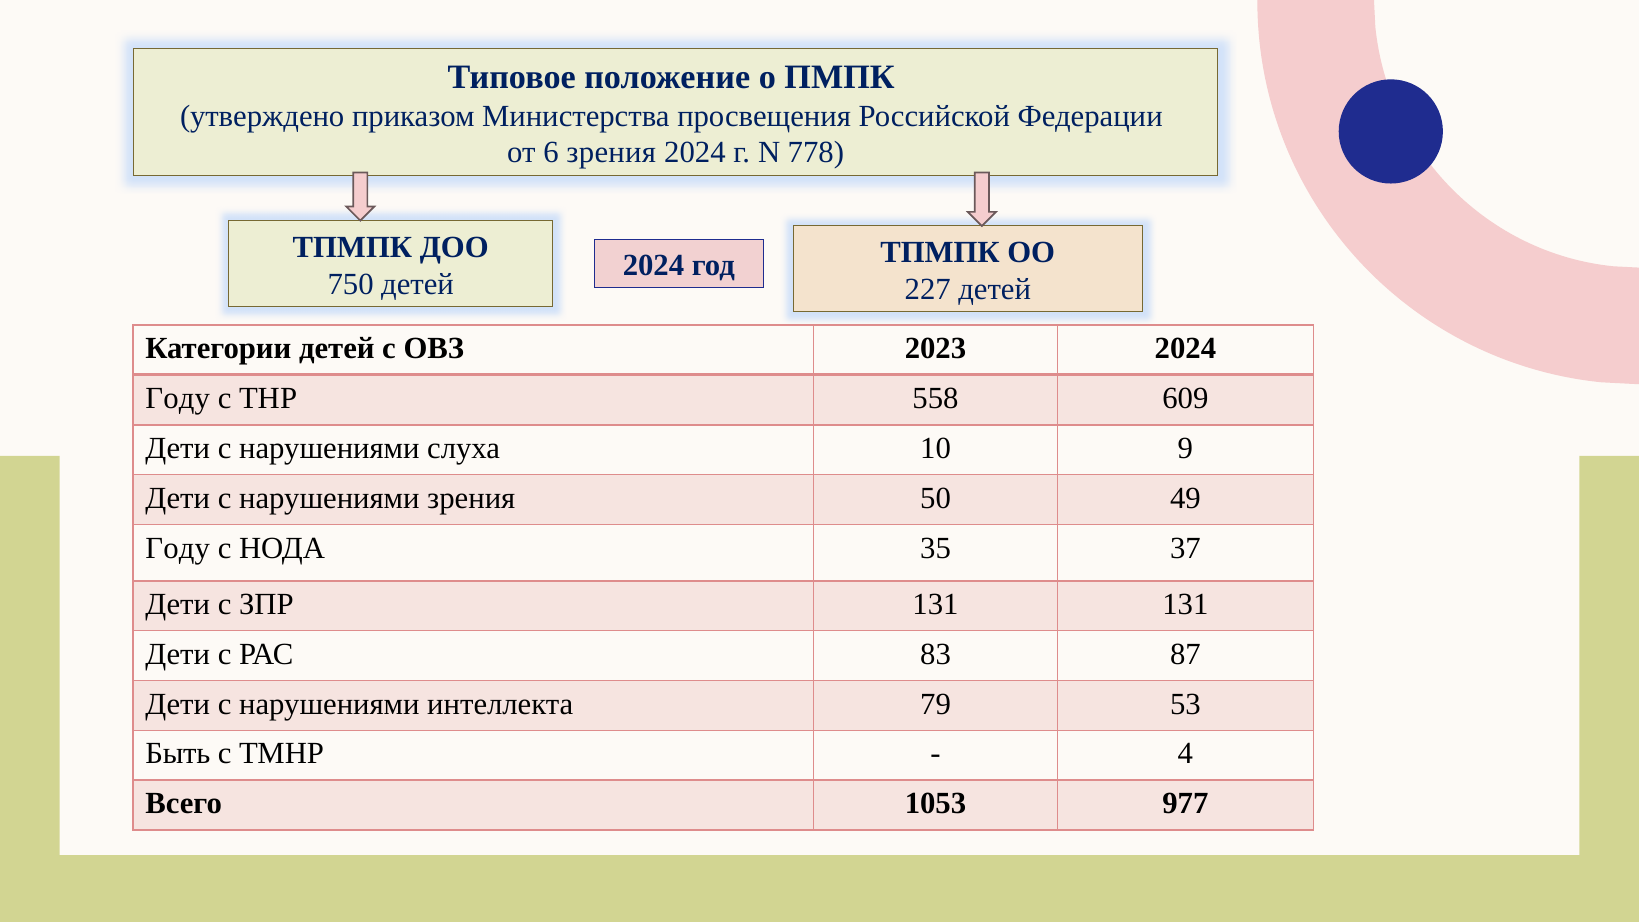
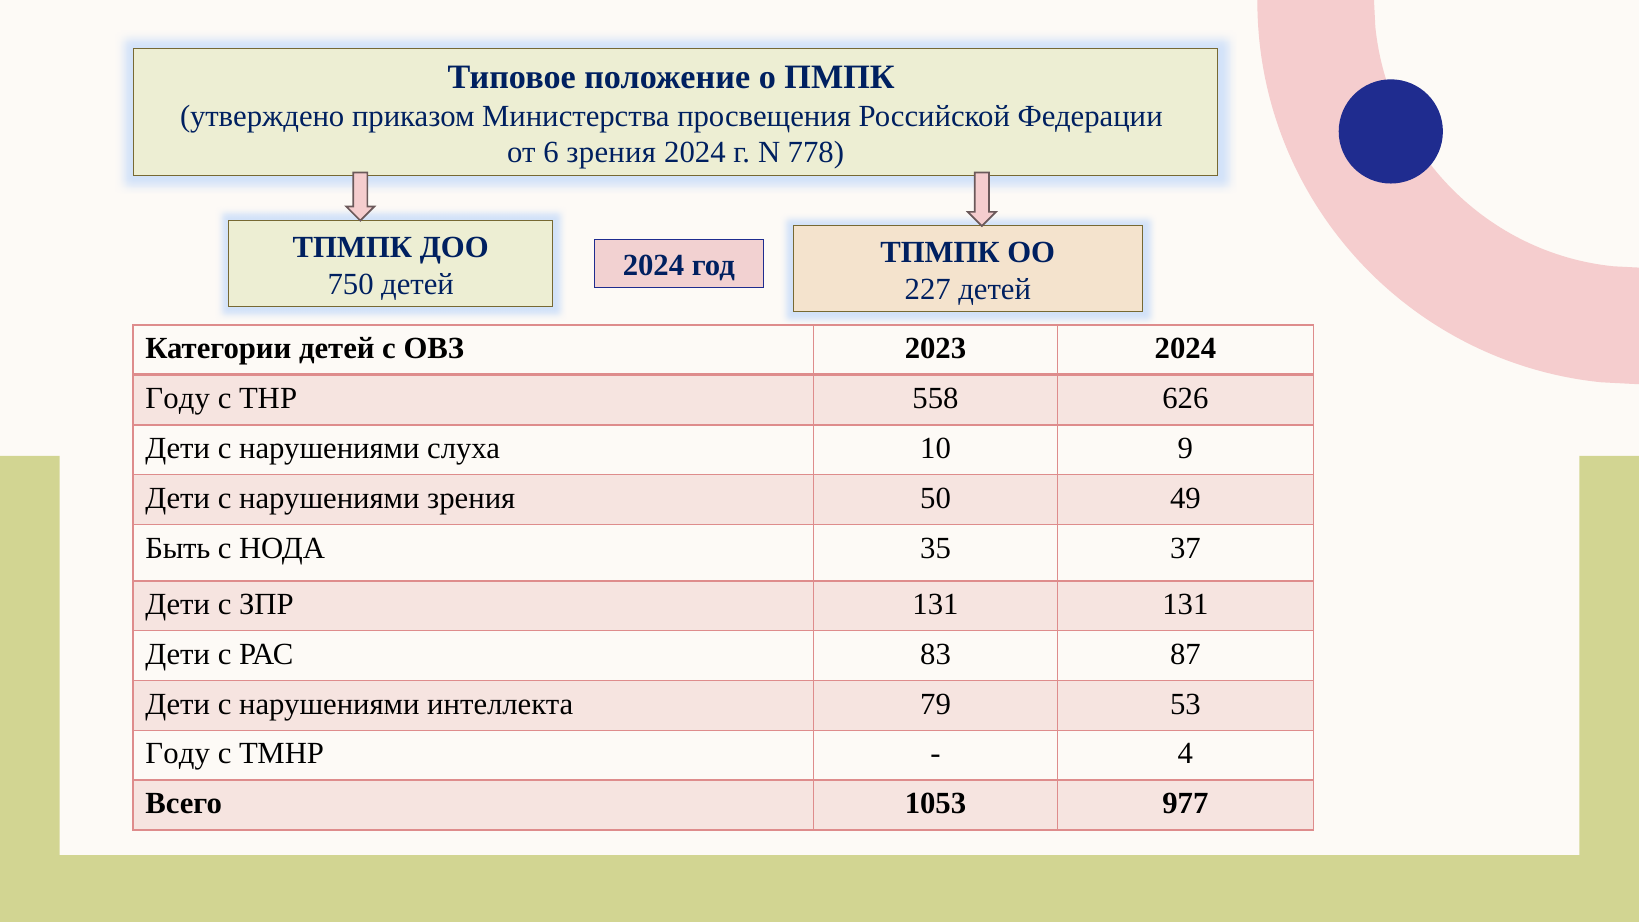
609: 609 -> 626
Году at (178, 548): Году -> Быть
Быть at (178, 754): Быть -> Году
